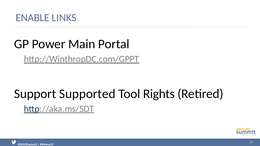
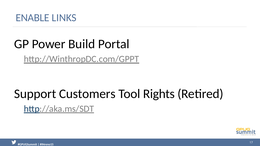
Main: Main -> Build
Supported: Supported -> Customers
